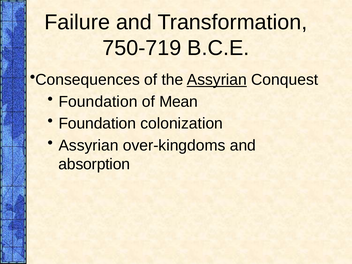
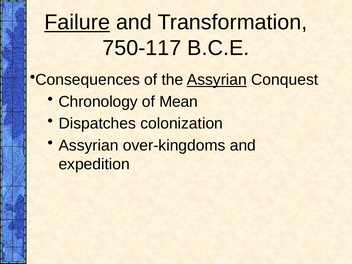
Failure underline: none -> present
750-719: 750-719 -> 750-117
Foundation at (98, 102): Foundation -> Chronology
Foundation at (97, 124): Foundation -> Dispatches
absorption: absorption -> expedition
